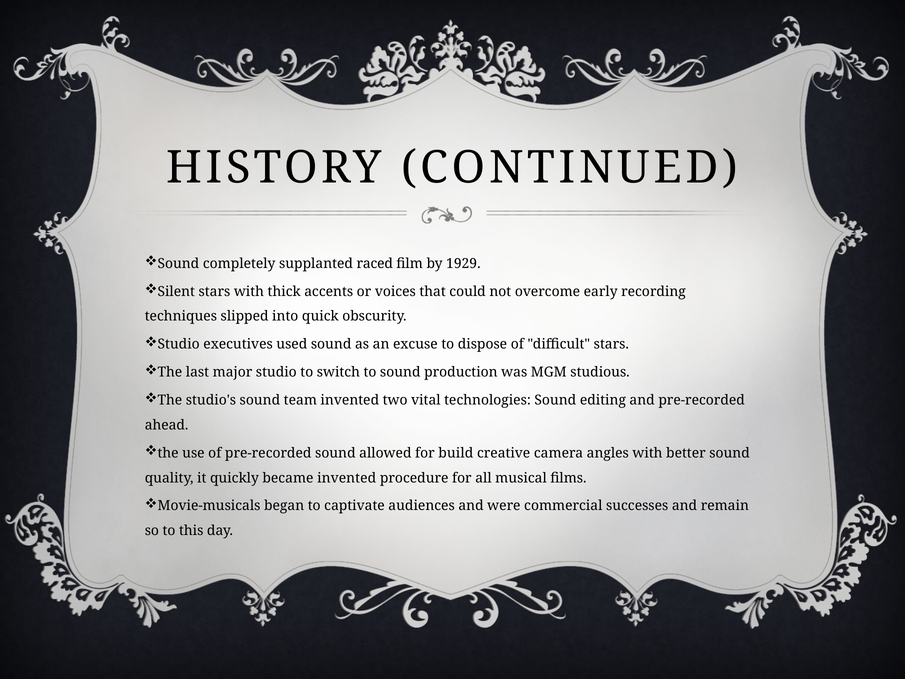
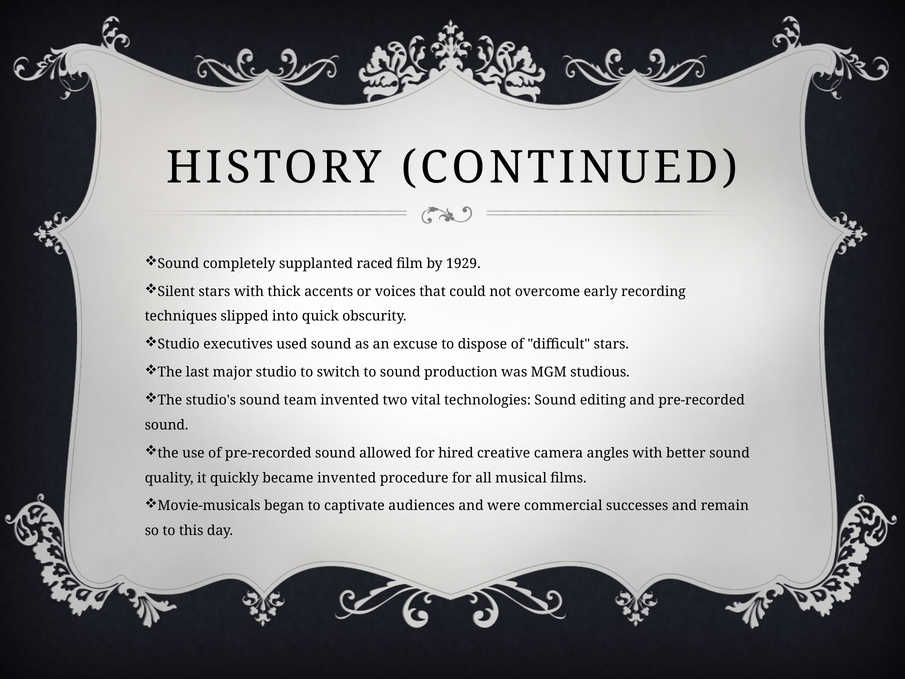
ahead at (167, 425): ahead -> sound
build: build -> hired
